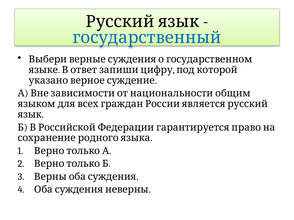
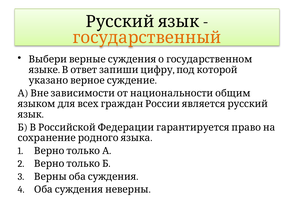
государственный colour: blue -> orange
